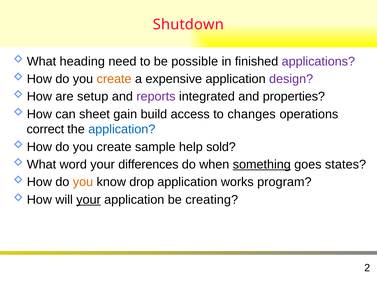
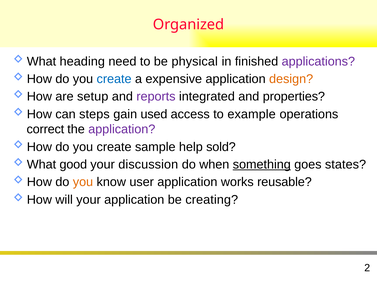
Shutdown: Shutdown -> Organized
possible: possible -> physical
create at (114, 79) colour: orange -> blue
design colour: purple -> orange
sheet: sheet -> steps
build: build -> used
changes: changes -> example
application at (122, 129) colour: blue -> purple
word: word -> good
differences: differences -> discussion
drop: drop -> user
program: program -> reusable
your at (89, 200) underline: present -> none
